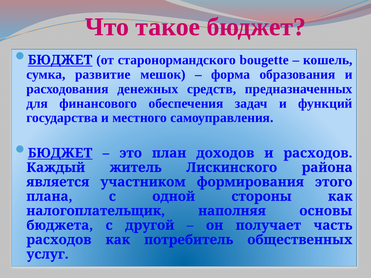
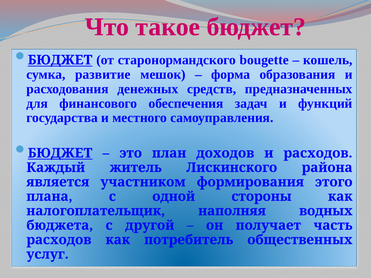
основы: основы -> водных
